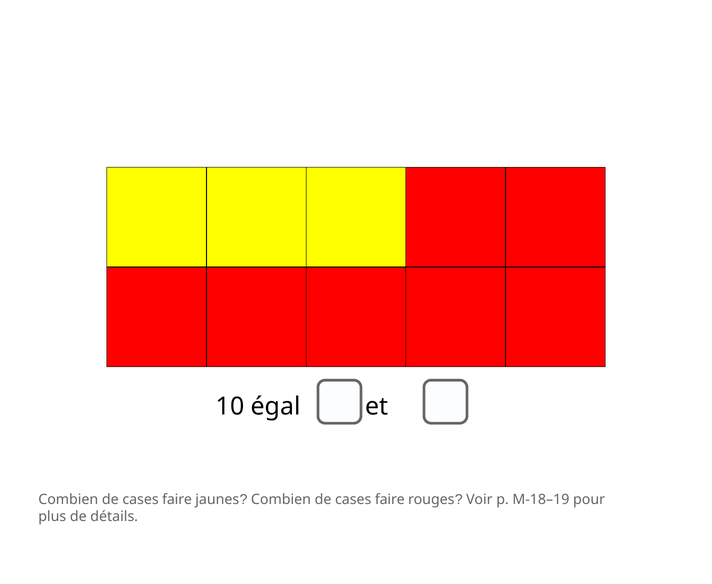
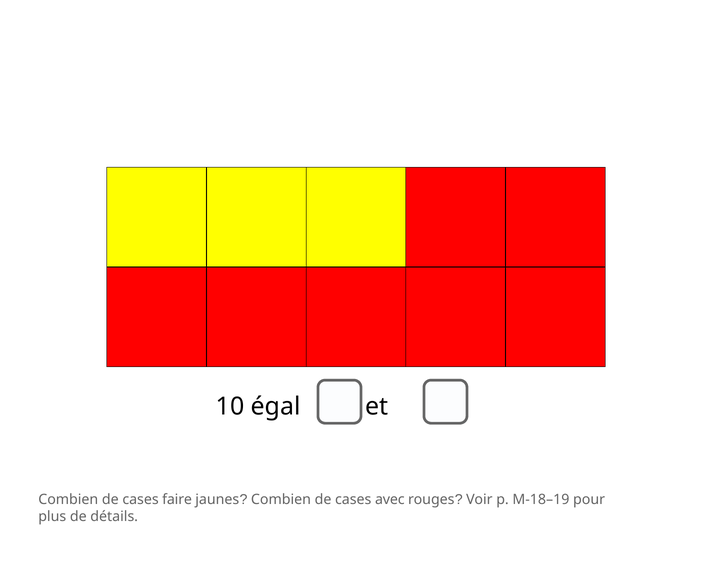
faire at (390, 499): faire -> avec
